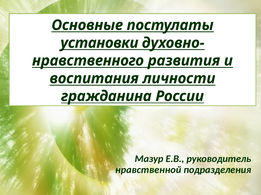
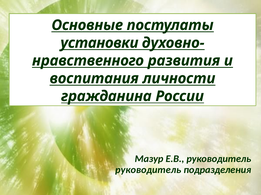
нравственной at (148, 170): нравственной -> руководитель
